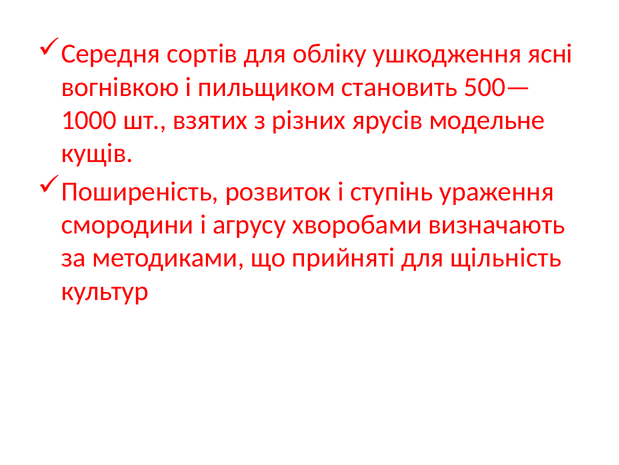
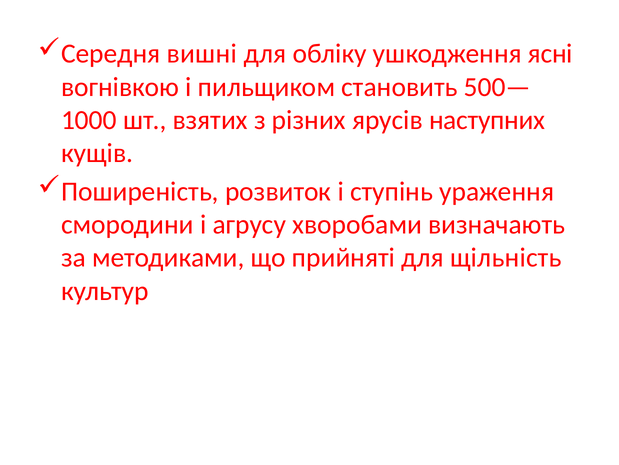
сортів: сортів -> вишні
модельне: модельне -> наступних
